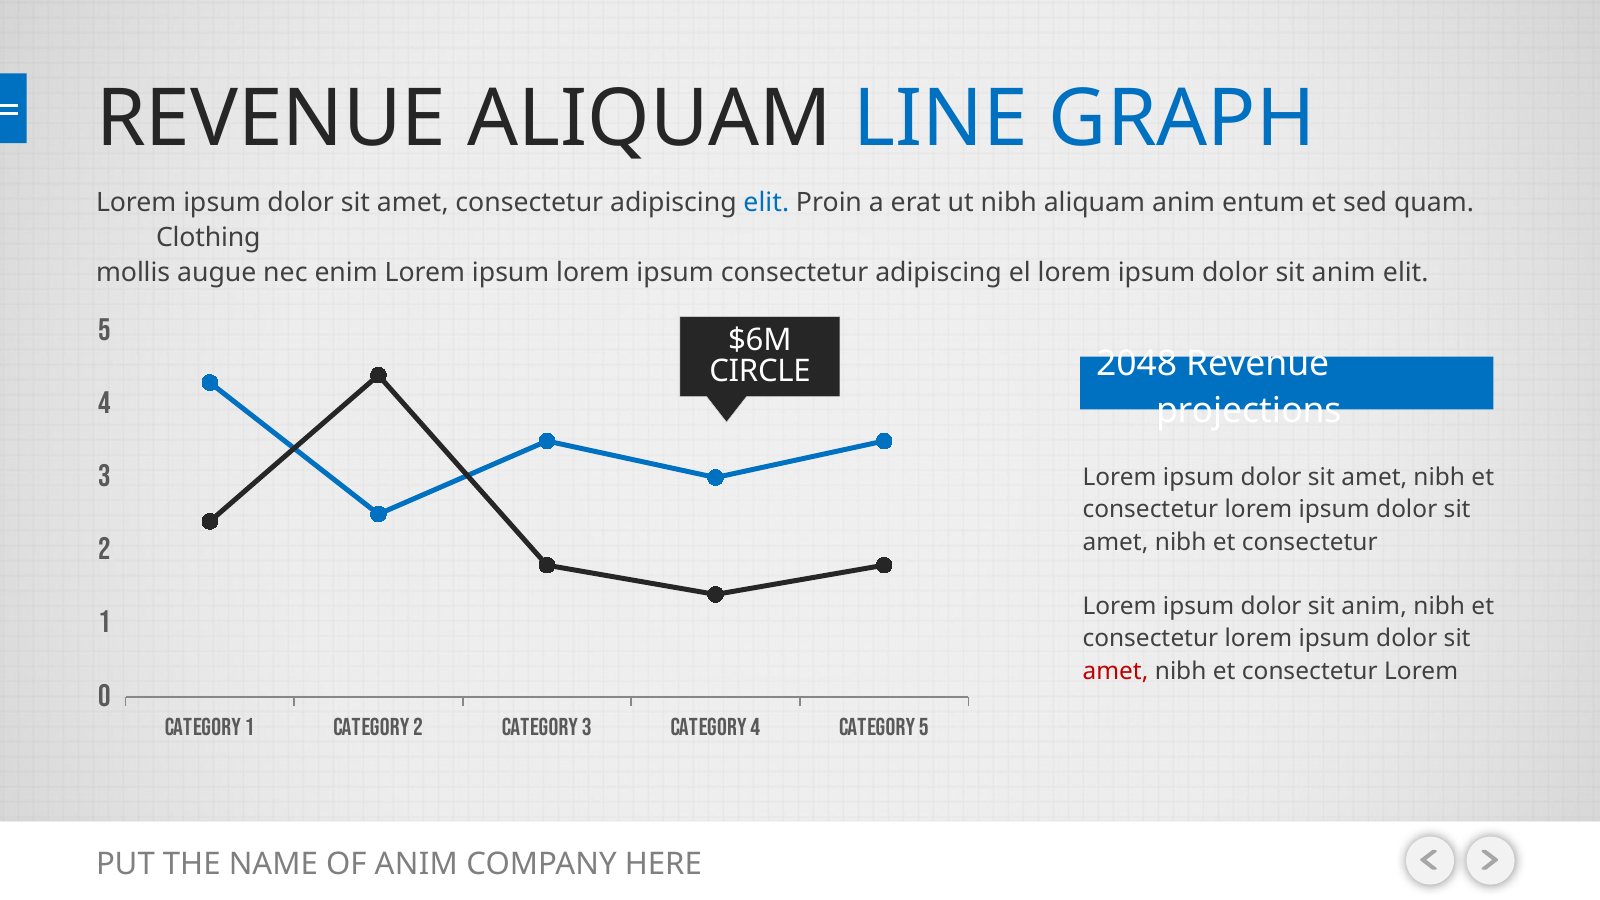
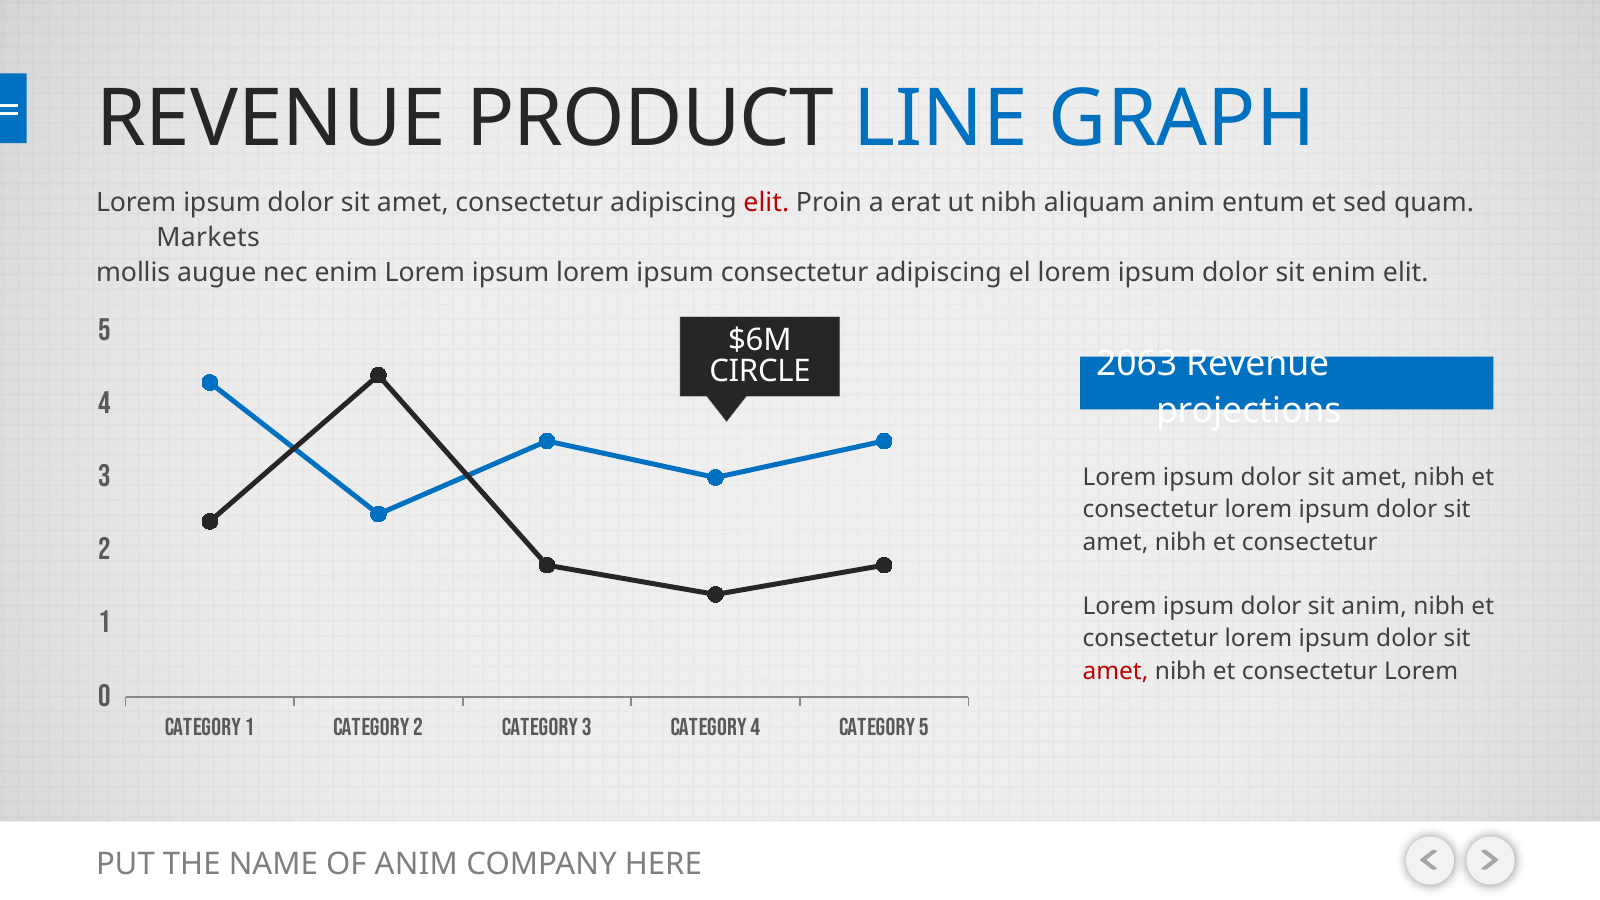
REVENUE ALIQUAM: ALIQUAM -> PRODUCT
elit at (766, 202) colour: blue -> red
Clothing: Clothing -> Markets
anim at (1344, 273): anim -> enim
2048: 2048 -> 2063
